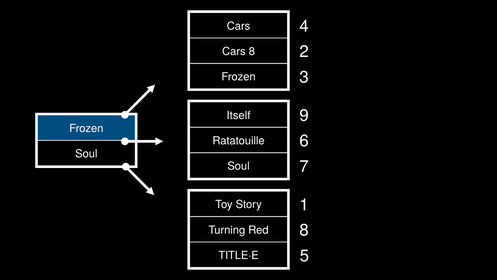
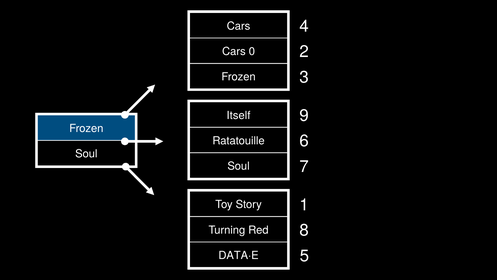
Cars 8: 8 -> 0
TITLE·E: TITLE·E -> DATA·E
